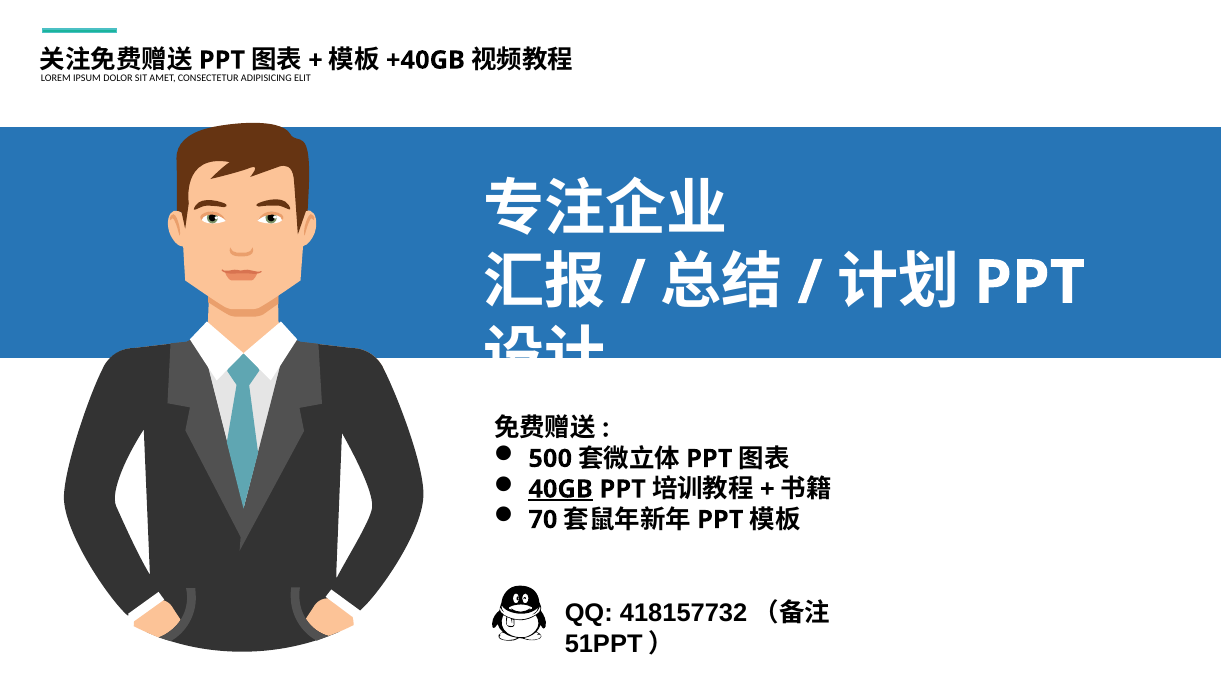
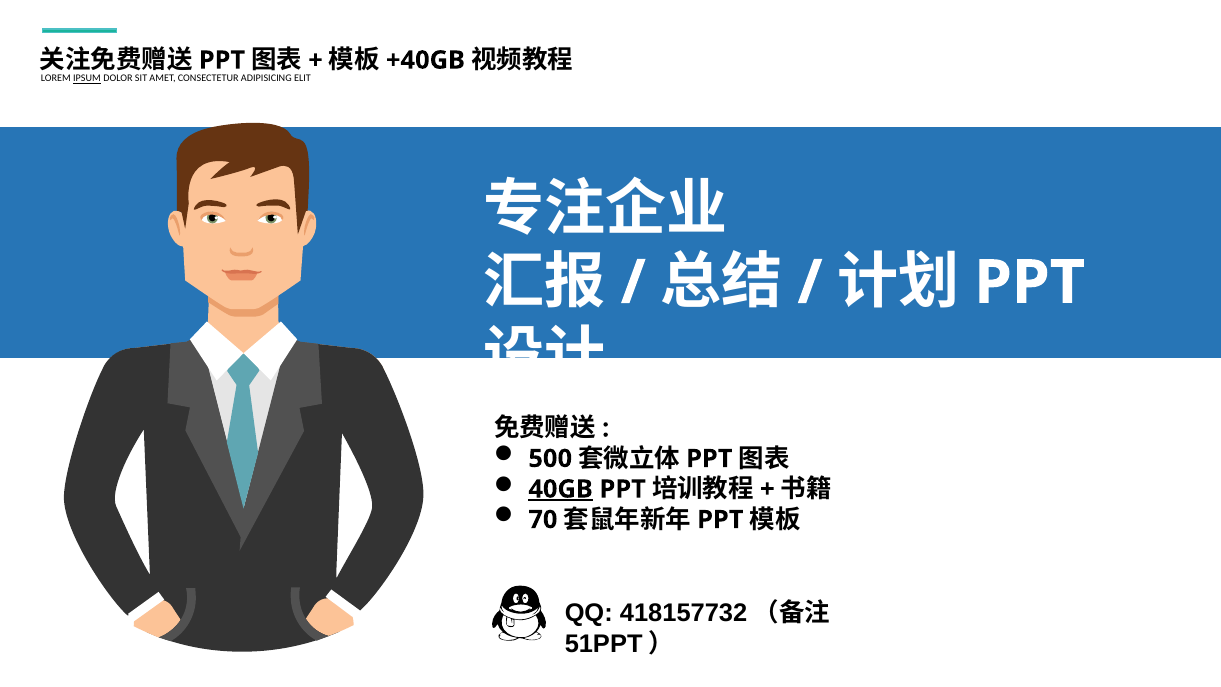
IPSUM underline: none -> present
